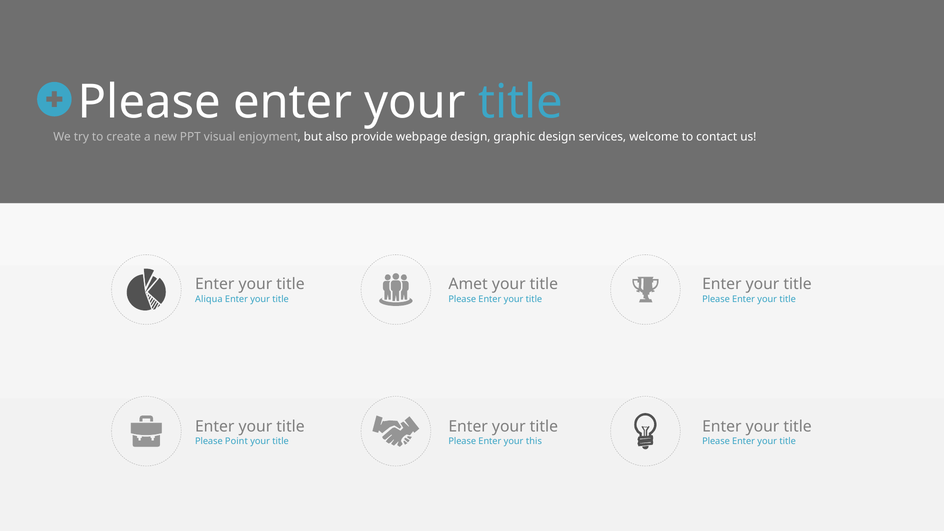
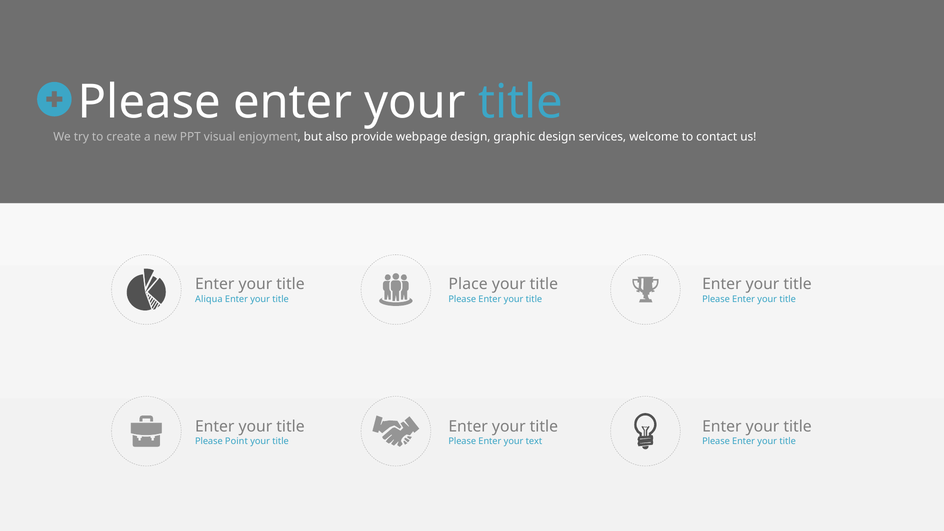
Amet: Amet -> Place
this: this -> text
